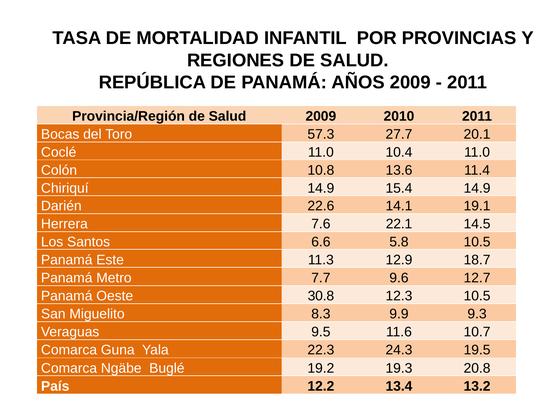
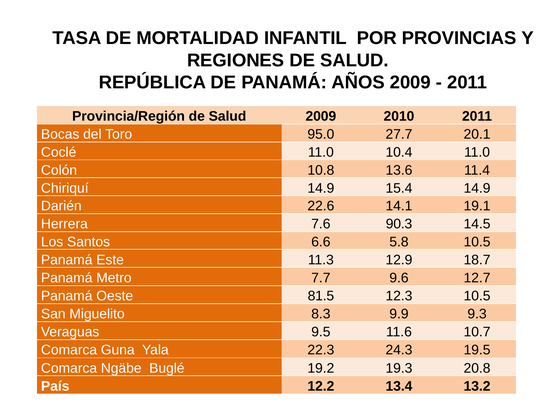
57.3: 57.3 -> 95.0
22.1: 22.1 -> 90.3
30.8: 30.8 -> 81.5
